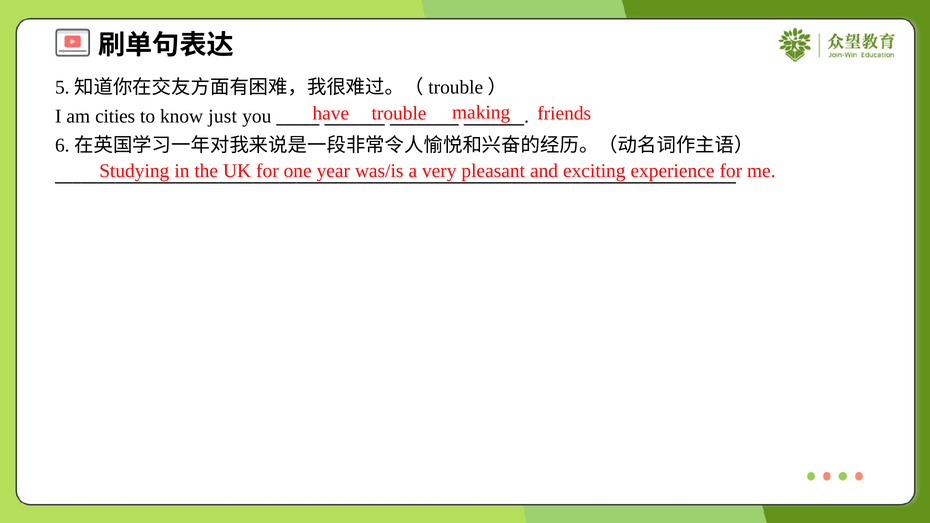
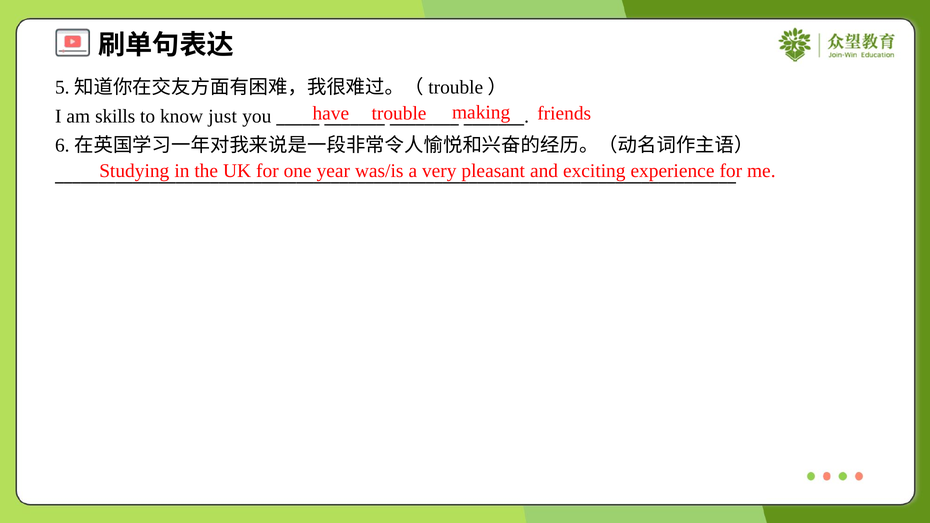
cities: cities -> skills
